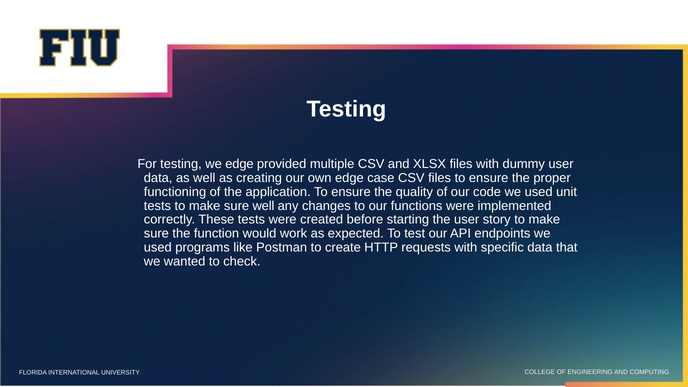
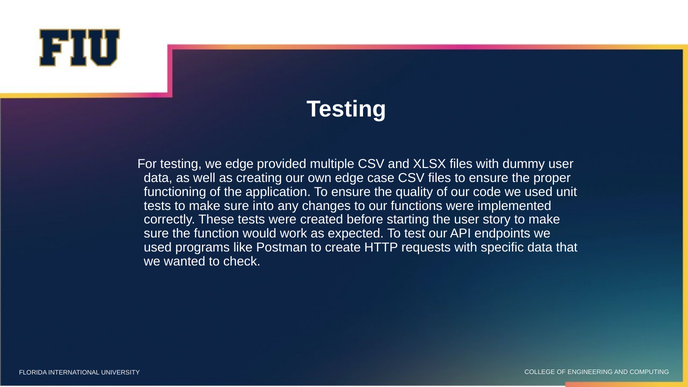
sure well: well -> into
